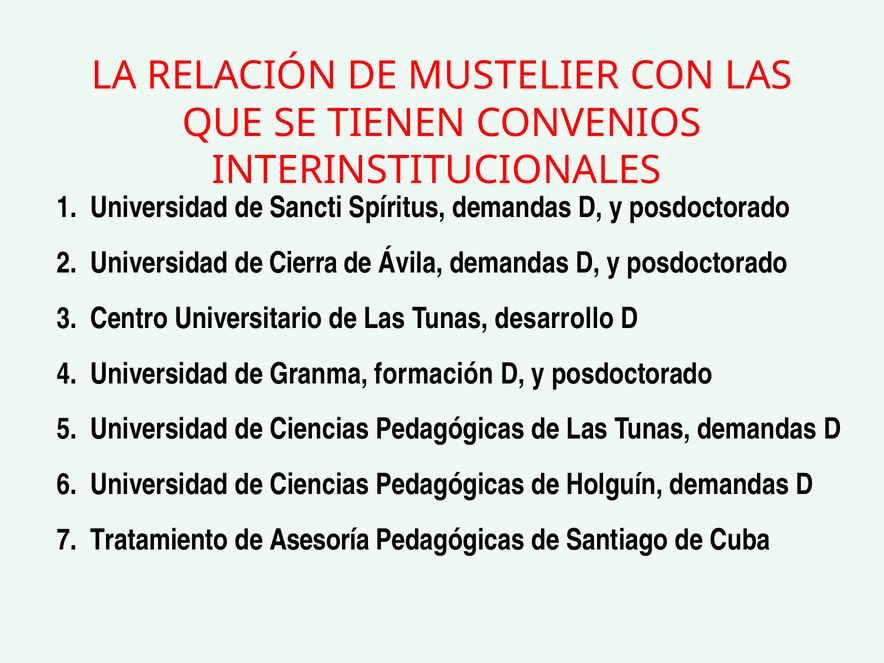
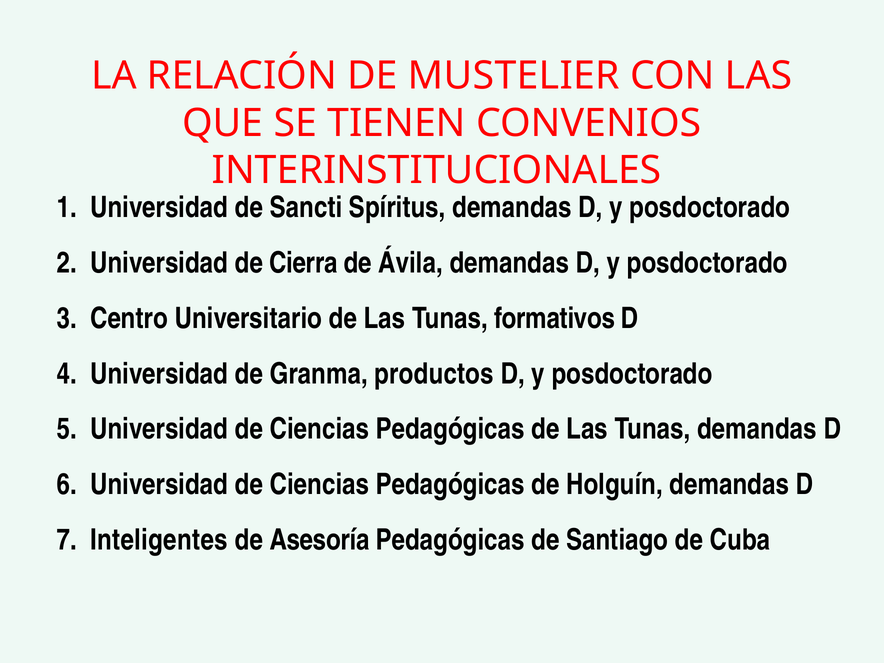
desarrollo: desarrollo -> formativos
formación: formación -> productos
Tratamiento: Tratamiento -> Inteligentes
